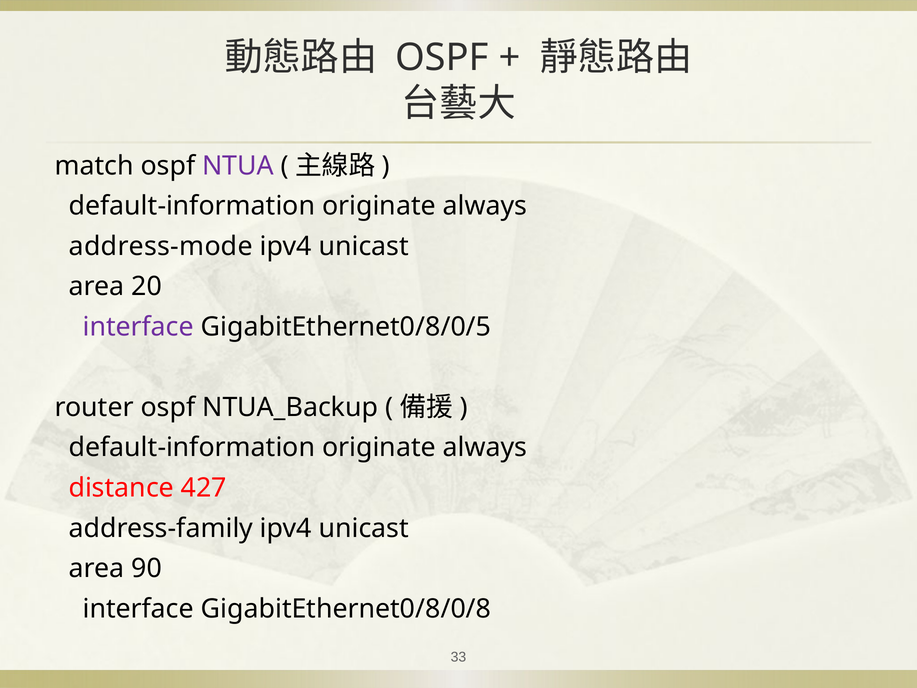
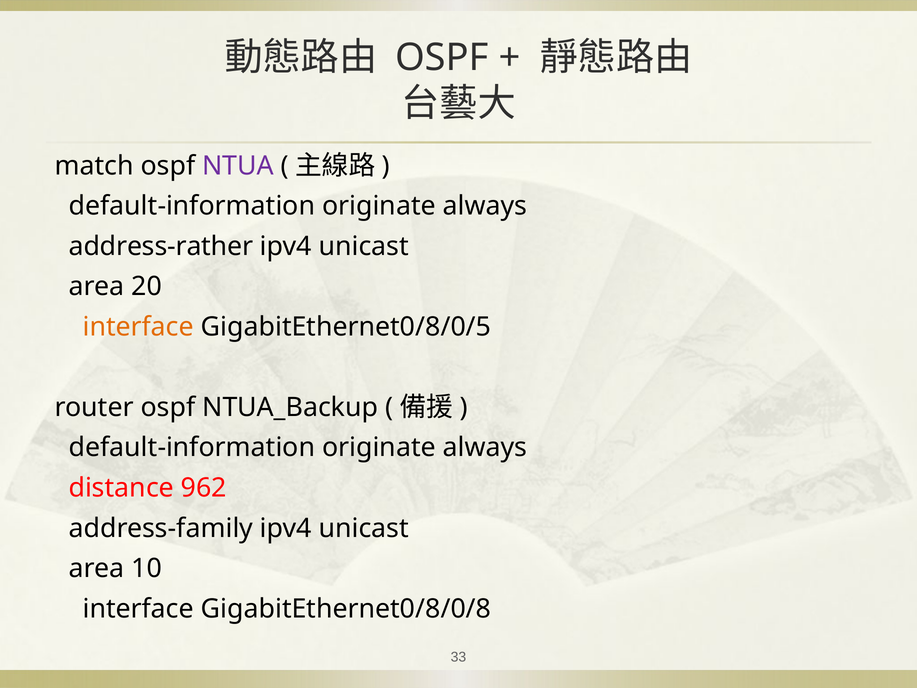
address-mode: address-mode -> address-rather
interface at (138, 327) colour: purple -> orange
427: 427 -> 962
90: 90 -> 10
